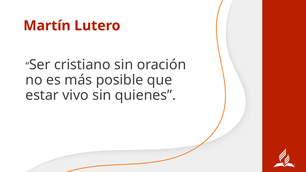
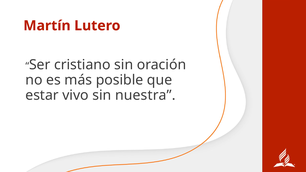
quienes: quienes -> nuestra
